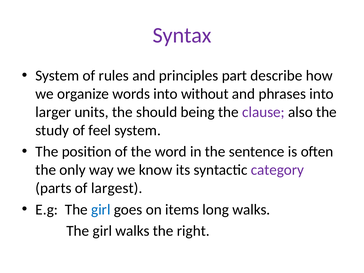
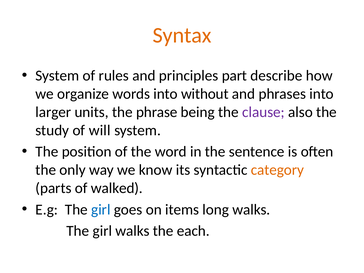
Syntax colour: purple -> orange
should: should -> phrase
feel: feel -> will
category colour: purple -> orange
largest: largest -> walked
right: right -> each
